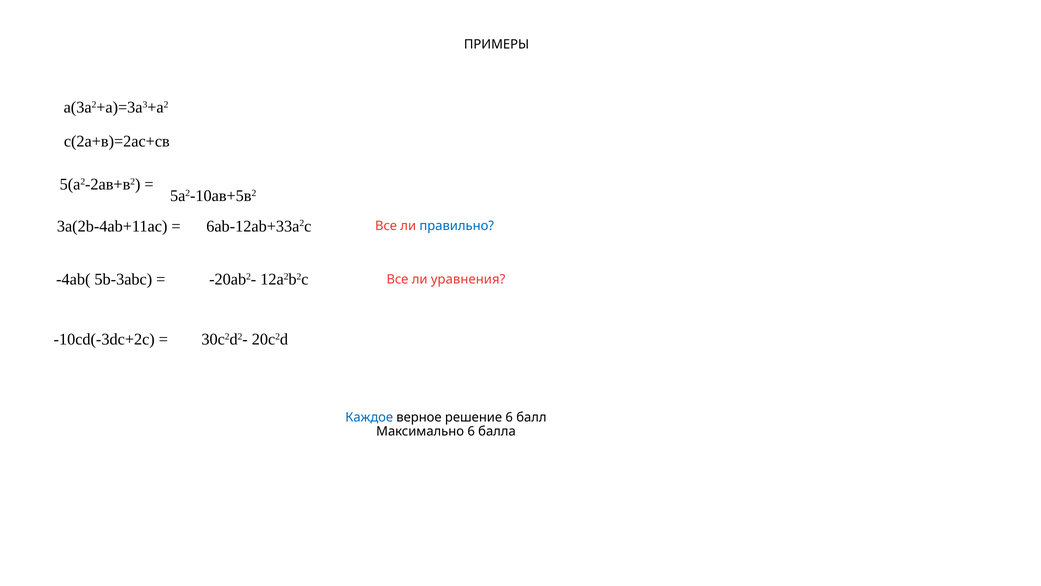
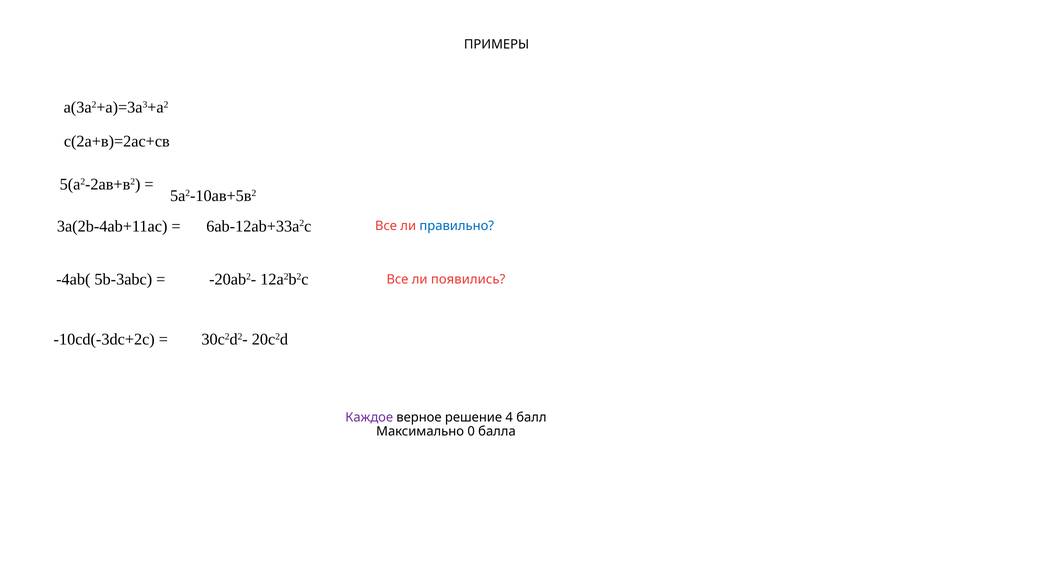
уравнения: уравнения -> появились
Каждое colour: blue -> purple
решение 6: 6 -> 4
Максимально 6: 6 -> 0
